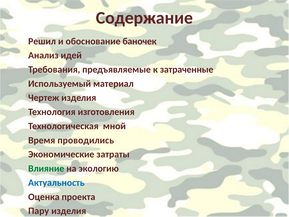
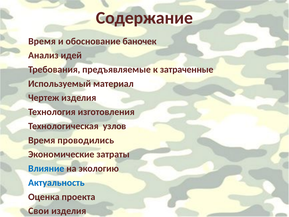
Решил at (42, 41): Решил -> Время
мной: мной -> узлов
Влияние colour: green -> blue
Пару: Пару -> Свои
